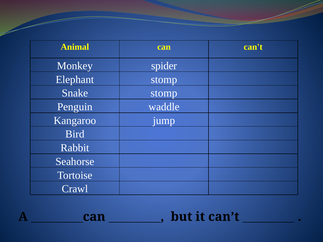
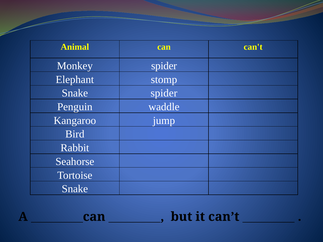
Snake stomp: stomp -> spider
Crawl at (75, 189): Crawl -> Snake
